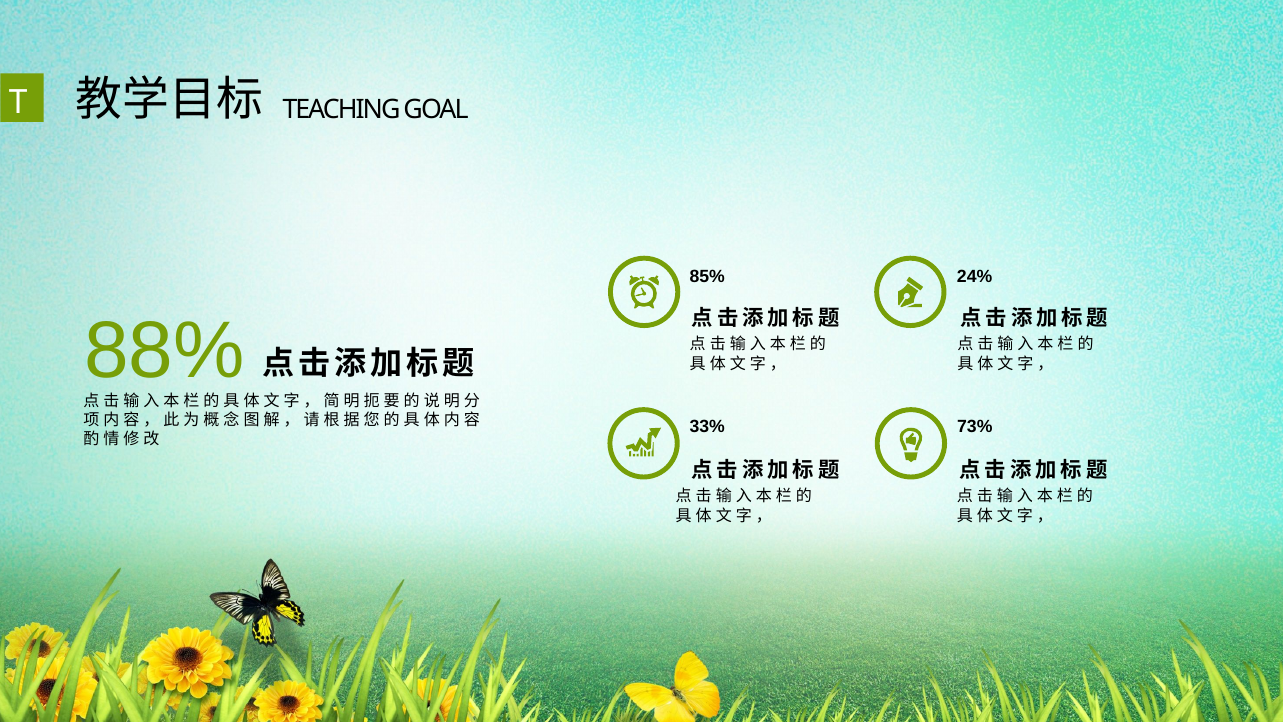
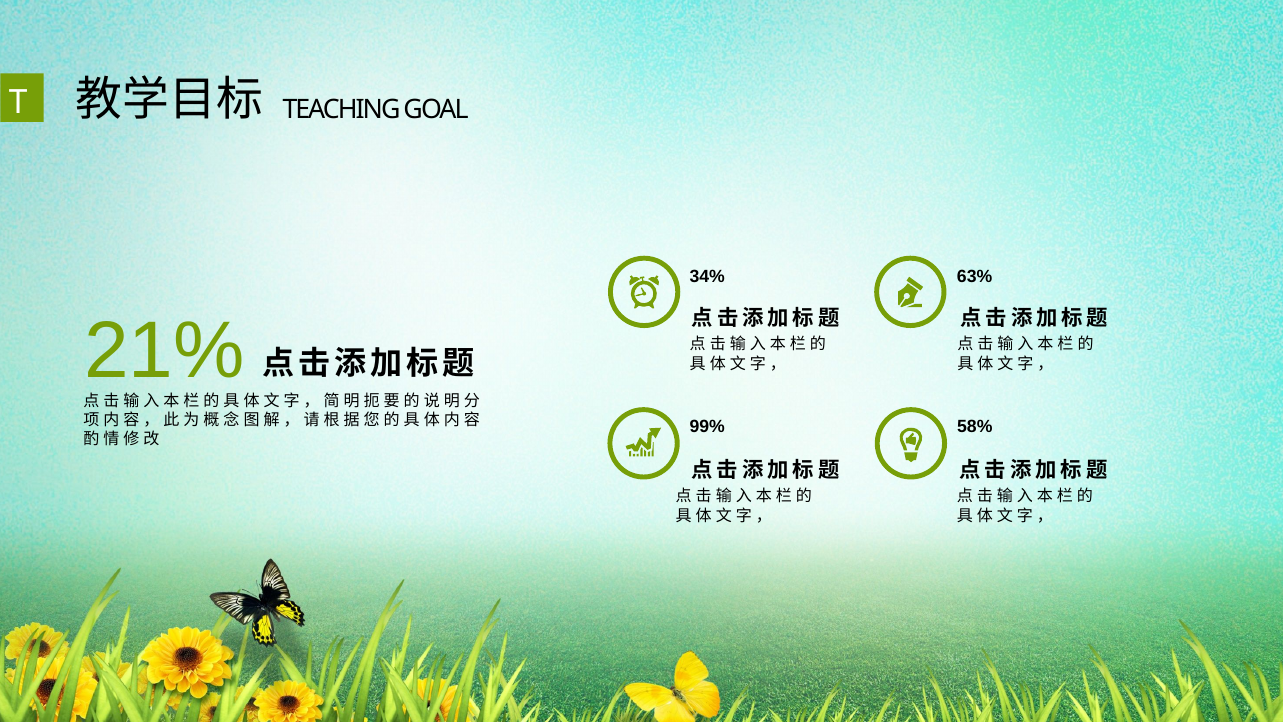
85%: 85% -> 34%
24%: 24% -> 63%
88%: 88% -> 21%
33%: 33% -> 99%
73%: 73% -> 58%
